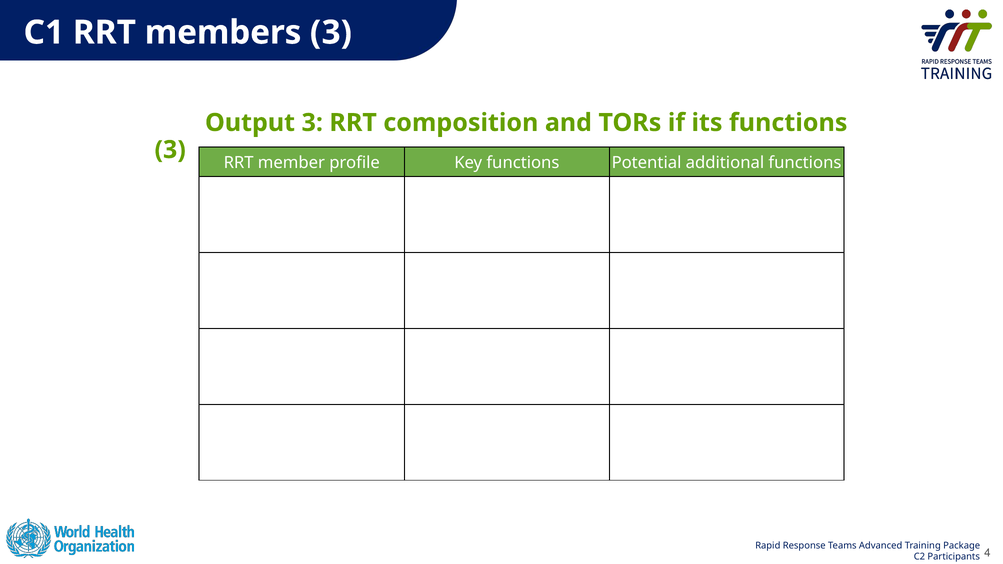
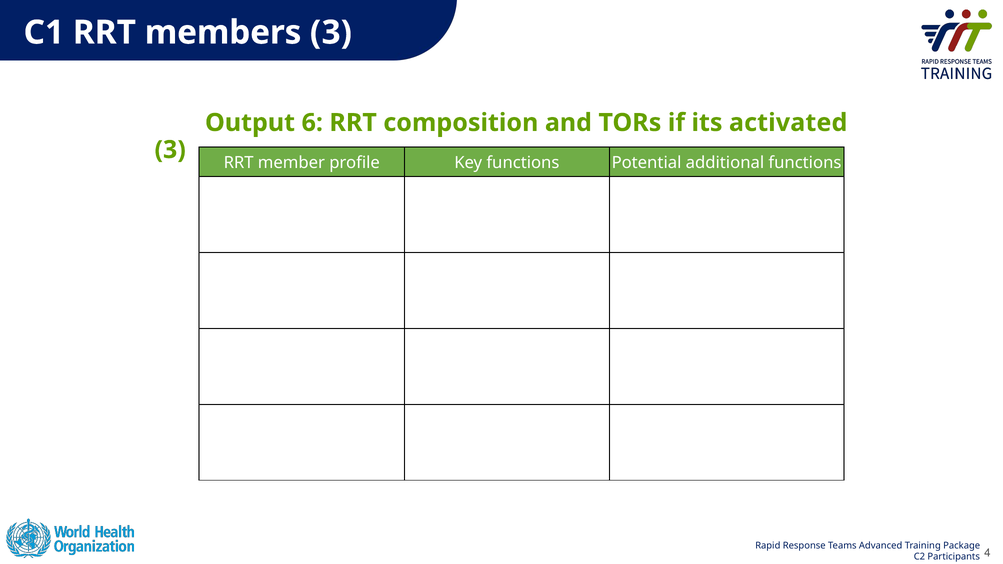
Output 3: 3 -> 6
its functions: functions -> activated
